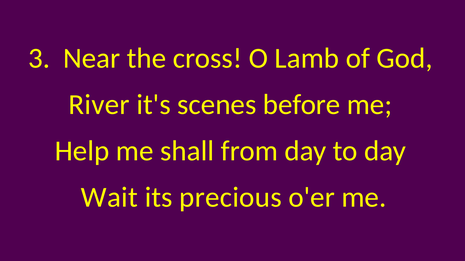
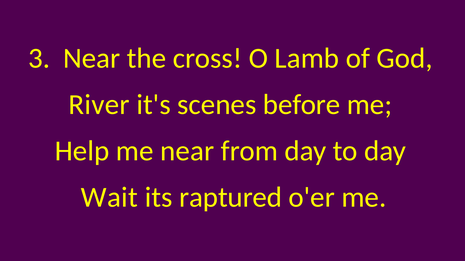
me shall: shall -> near
precious: precious -> raptured
